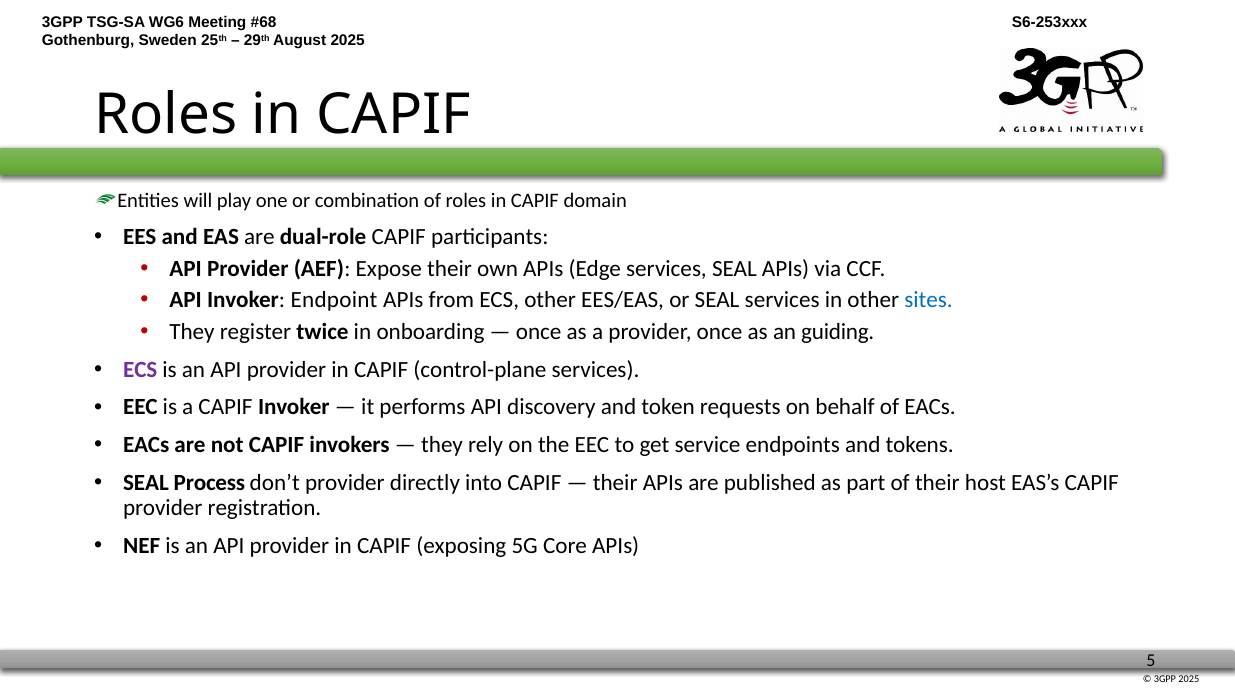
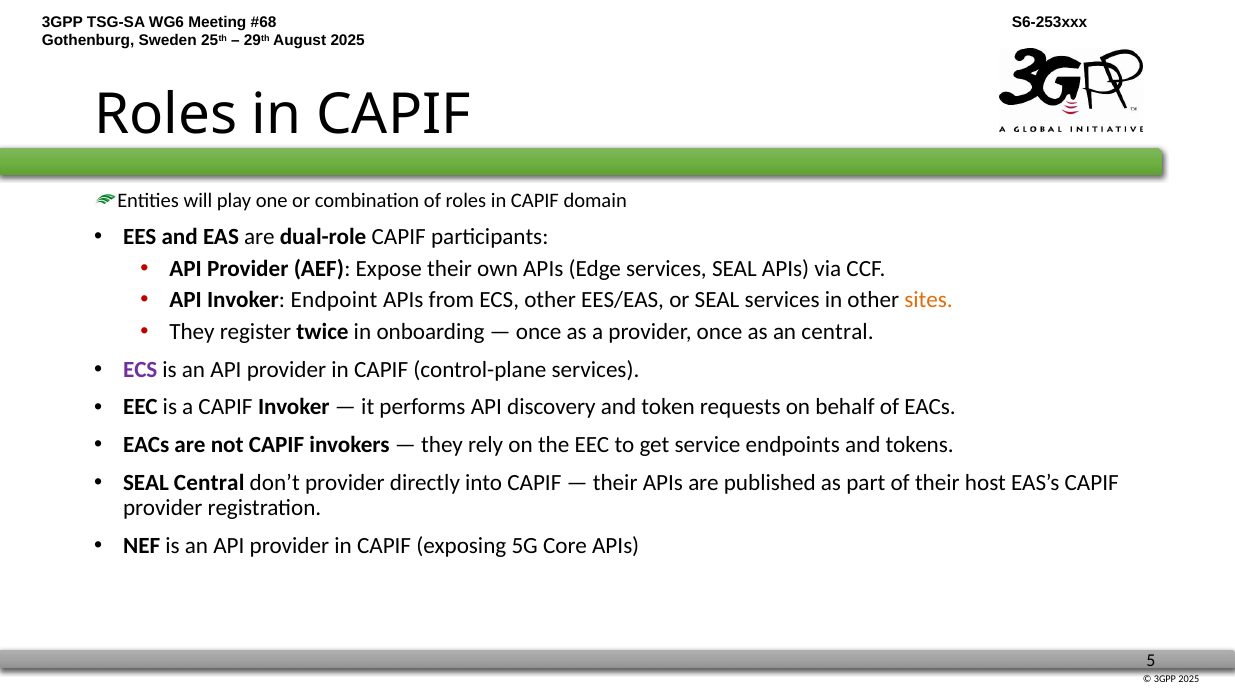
sites colour: blue -> orange
an guiding: guiding -> central
SEAL Process: Process -> Central
